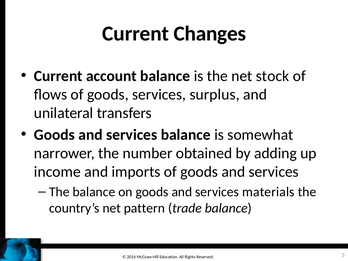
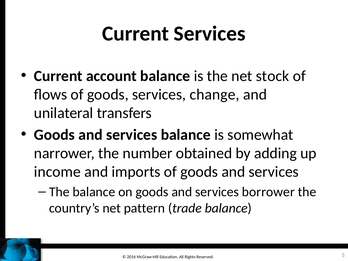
Current Changes: Changes -> Services
surplus: surplus -> change
materials: materials -> borrower
